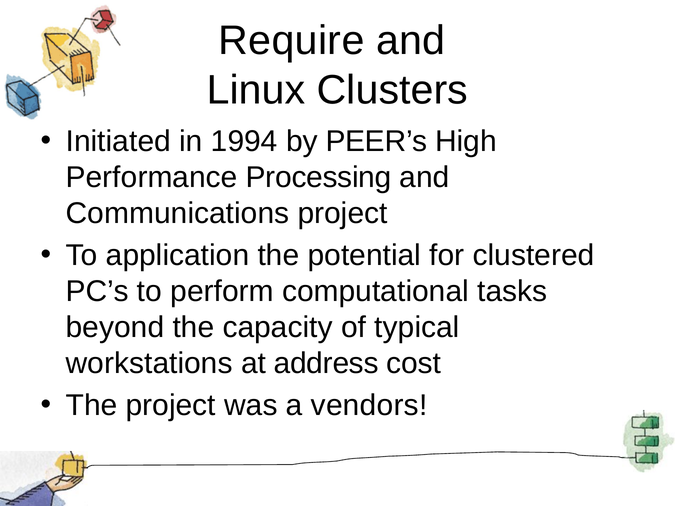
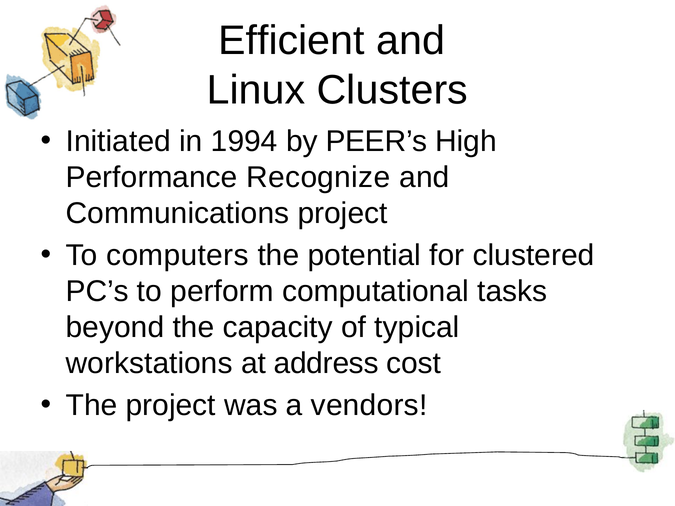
Require: Require -> Efficient
Processing: Processing -> Recognize
application: application -> computers
